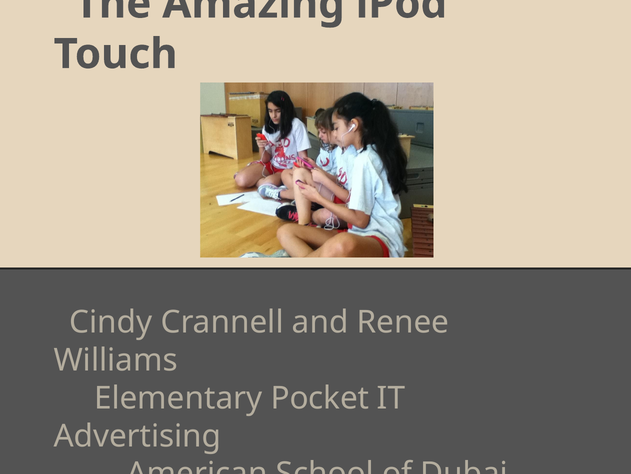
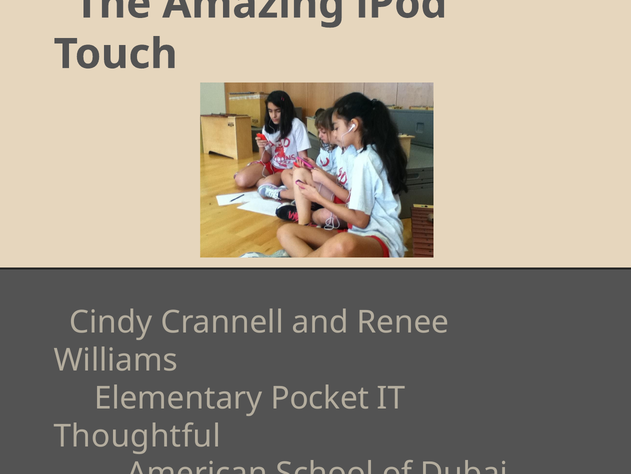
Advertising: Advertising -> Thoughtful
